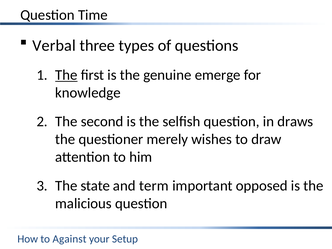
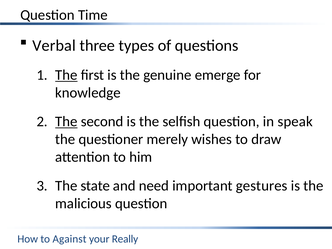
The at (66, 122) underline: none -> present
draws: draws -> speak
term: term -> need
opposed: opposed -> gestures
Setup: Setup -> Really
